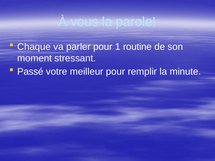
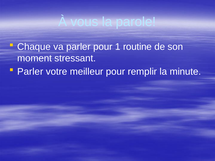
Passé at (30, 72): Passé -> Parler
